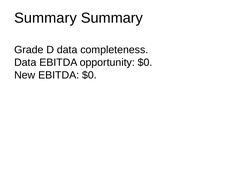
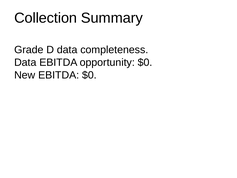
Summary at (46, 18): Summary -> Collection
